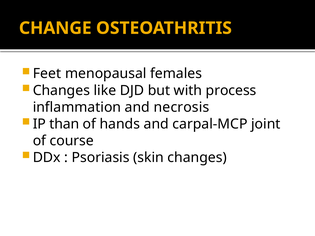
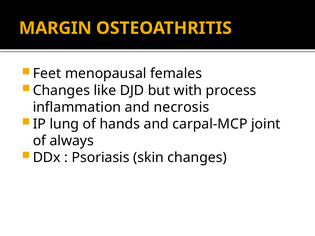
CHANGE: CHANGE -> MARGIN
than: than -> lung
course: course -> always
